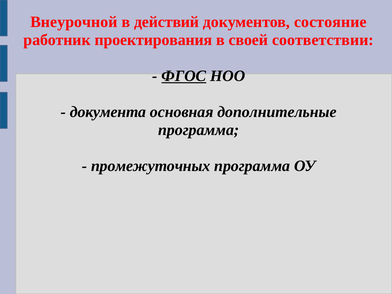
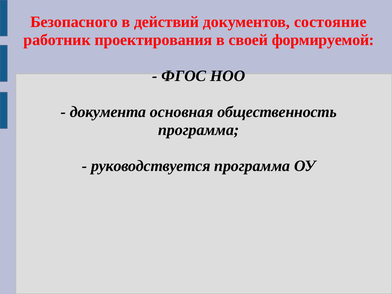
Внеурочной: Внеурочной -> Безопасного
соответствии: соответствии -> формируемой
ФГОС underline: present -> none
дополнительные: дополнительные -> общественность
промежуточных: промежуточных -> руководствуется
